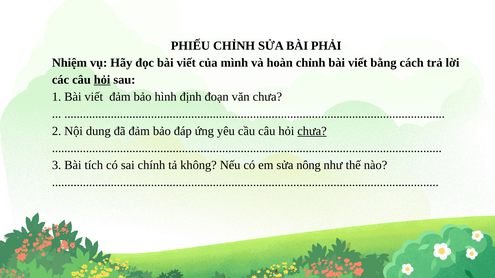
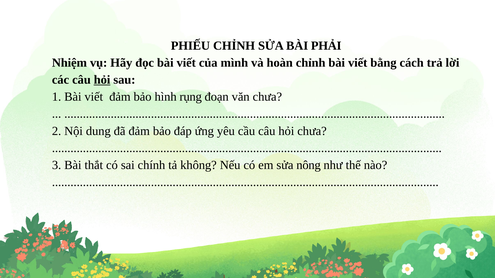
định: định -> rụng
chưa at (312, 131) underline: present -> none
tích: tích -> thắt
